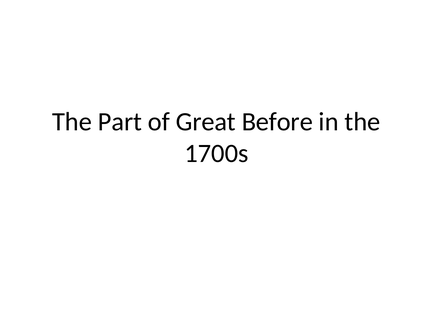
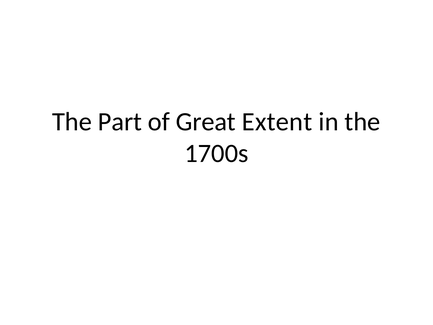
Before: Before -> Extent
